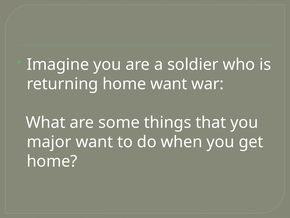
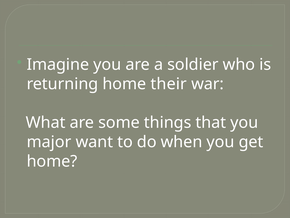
home want: want -> their
